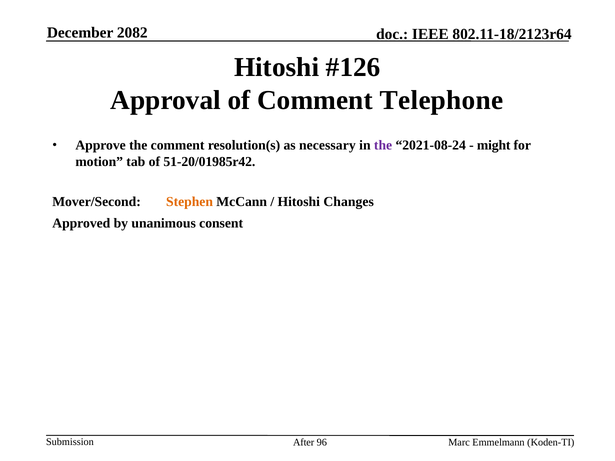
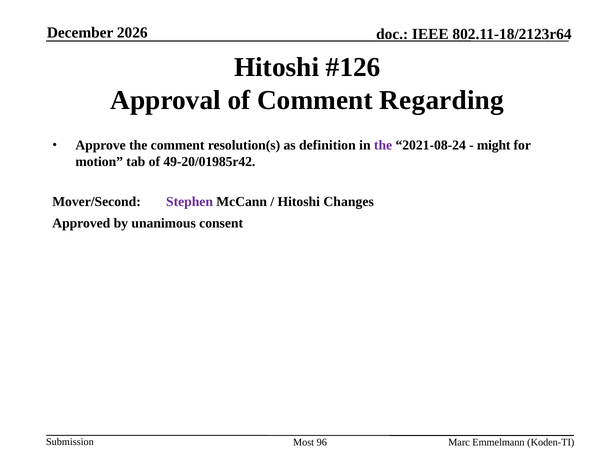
2082: 2082 -> 2026
Telephone: Telephone -> Regarding
necessary: necessary -> definition
51-20/01985r42: 51-20/01985r42 -> 49-20/01985r42
Stephen colour: orange -> purple
After: After -> Most
